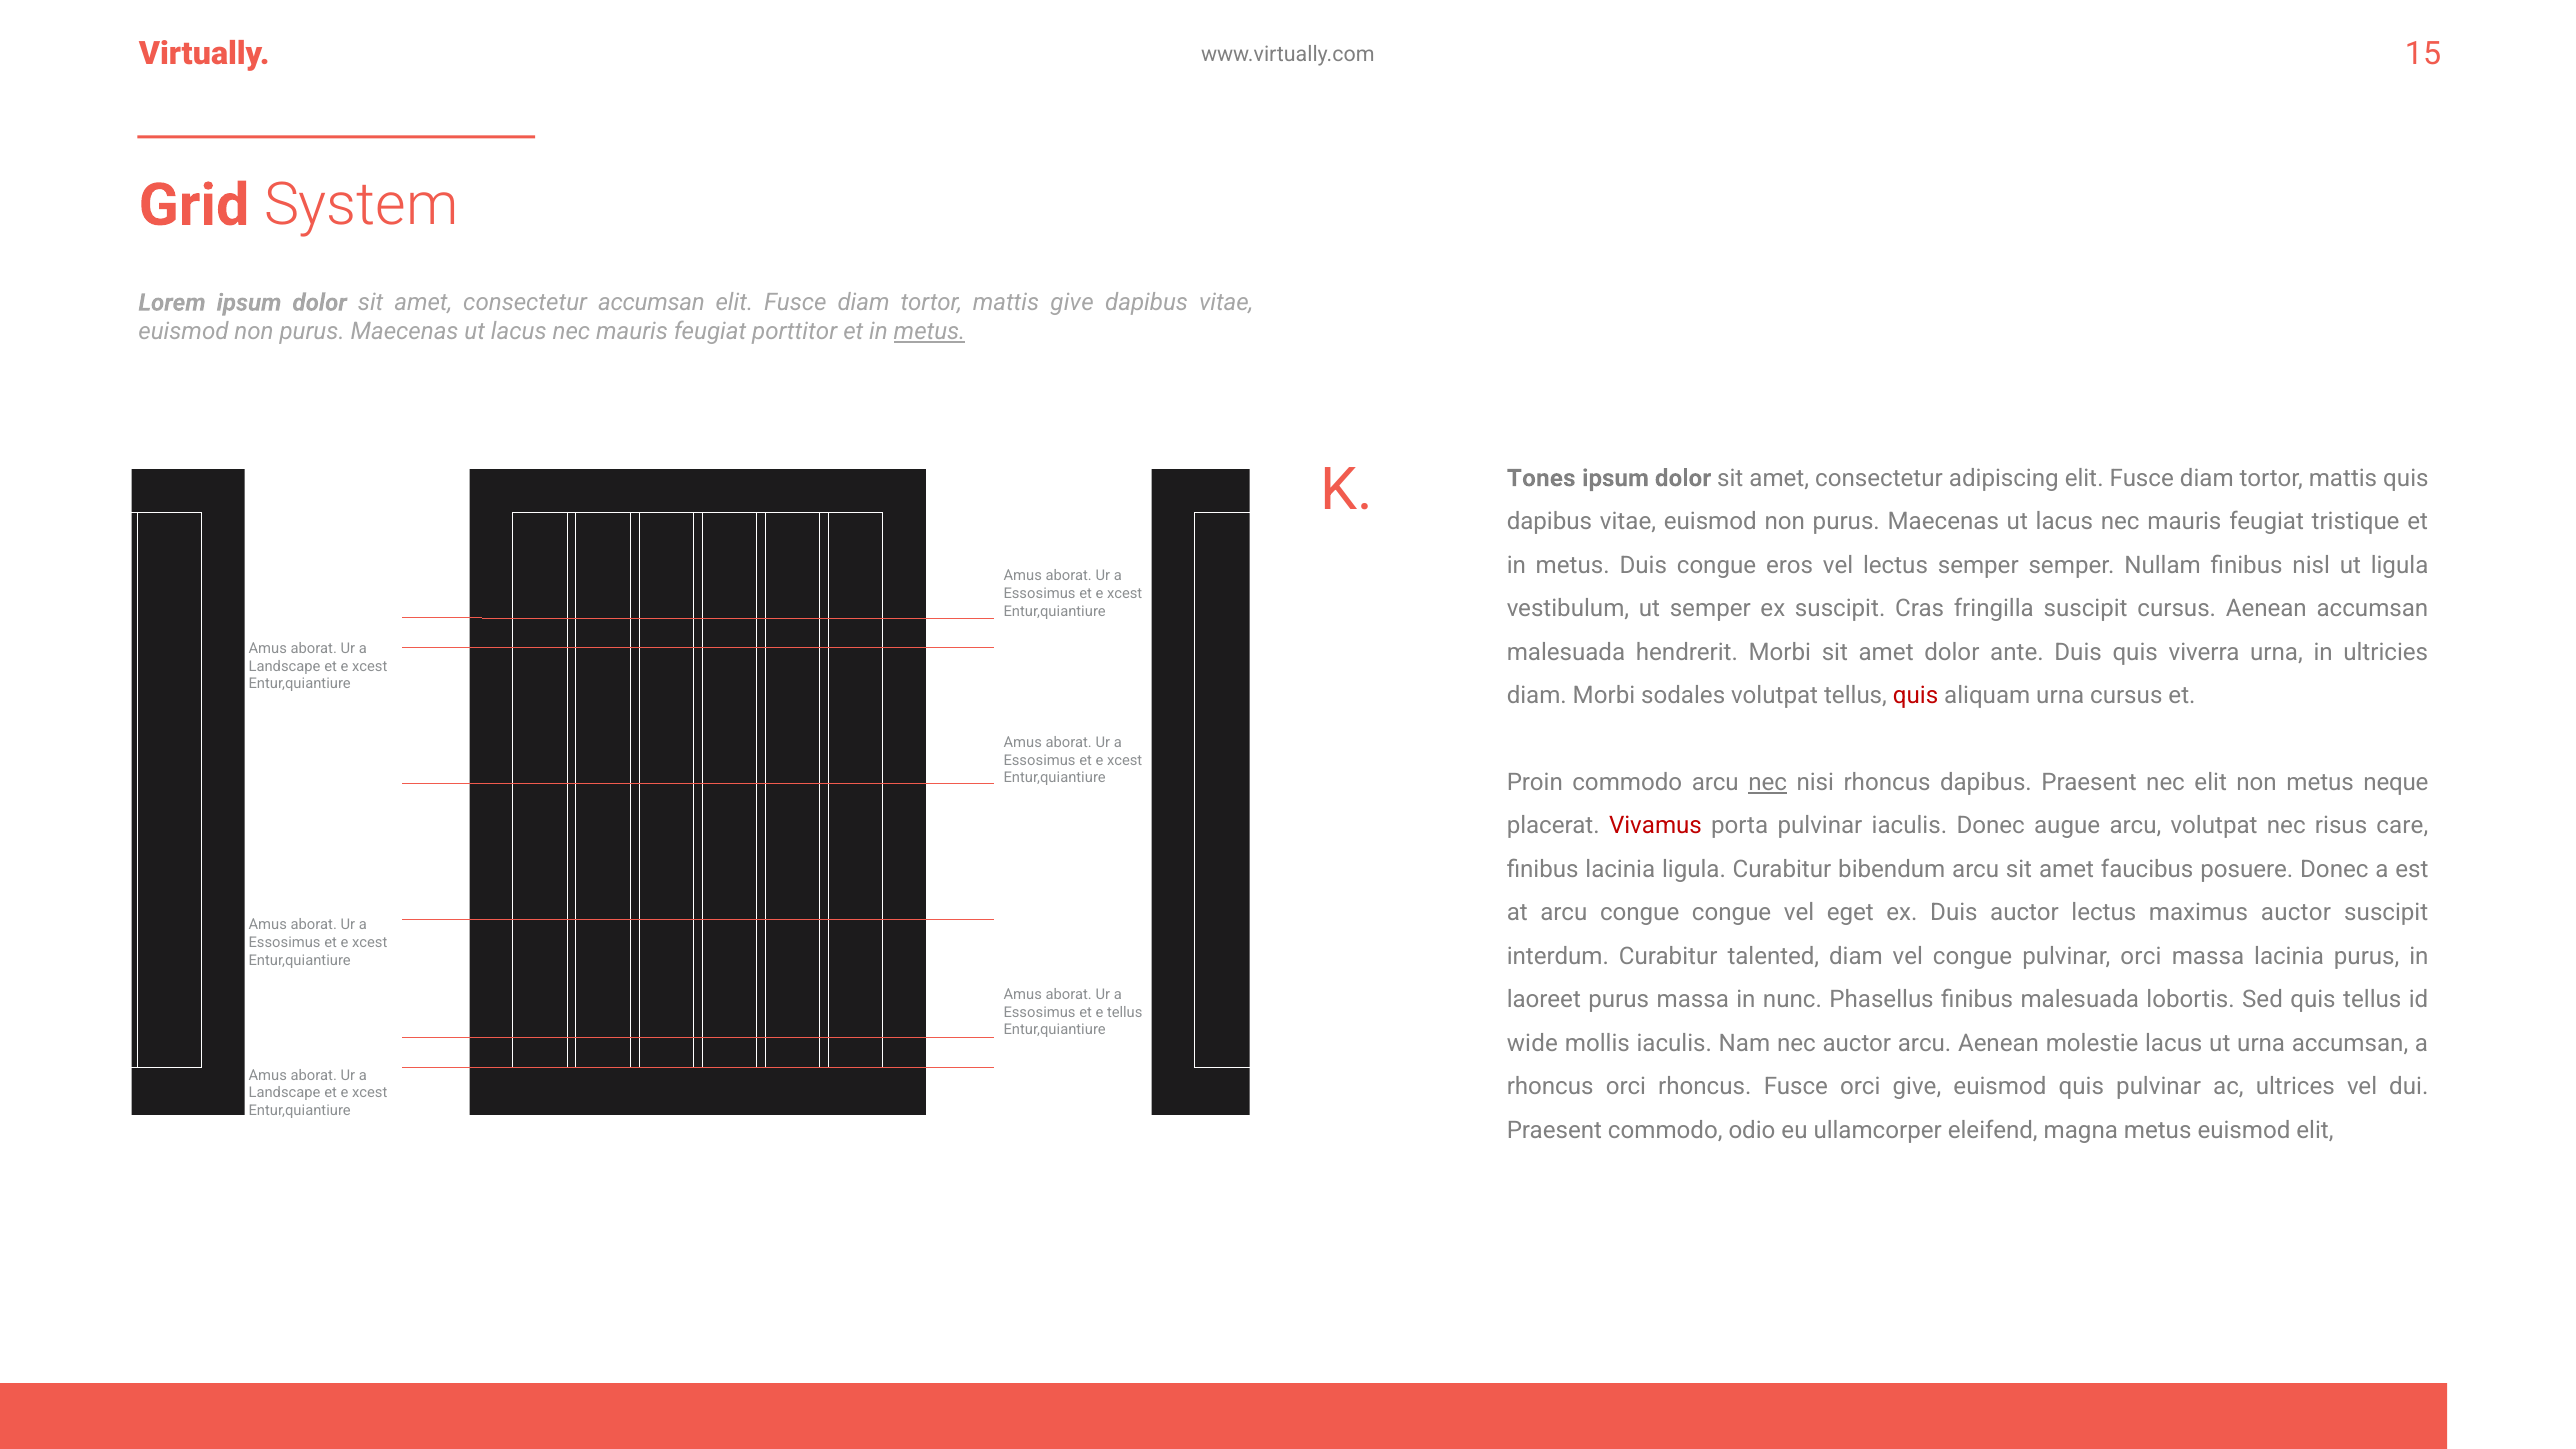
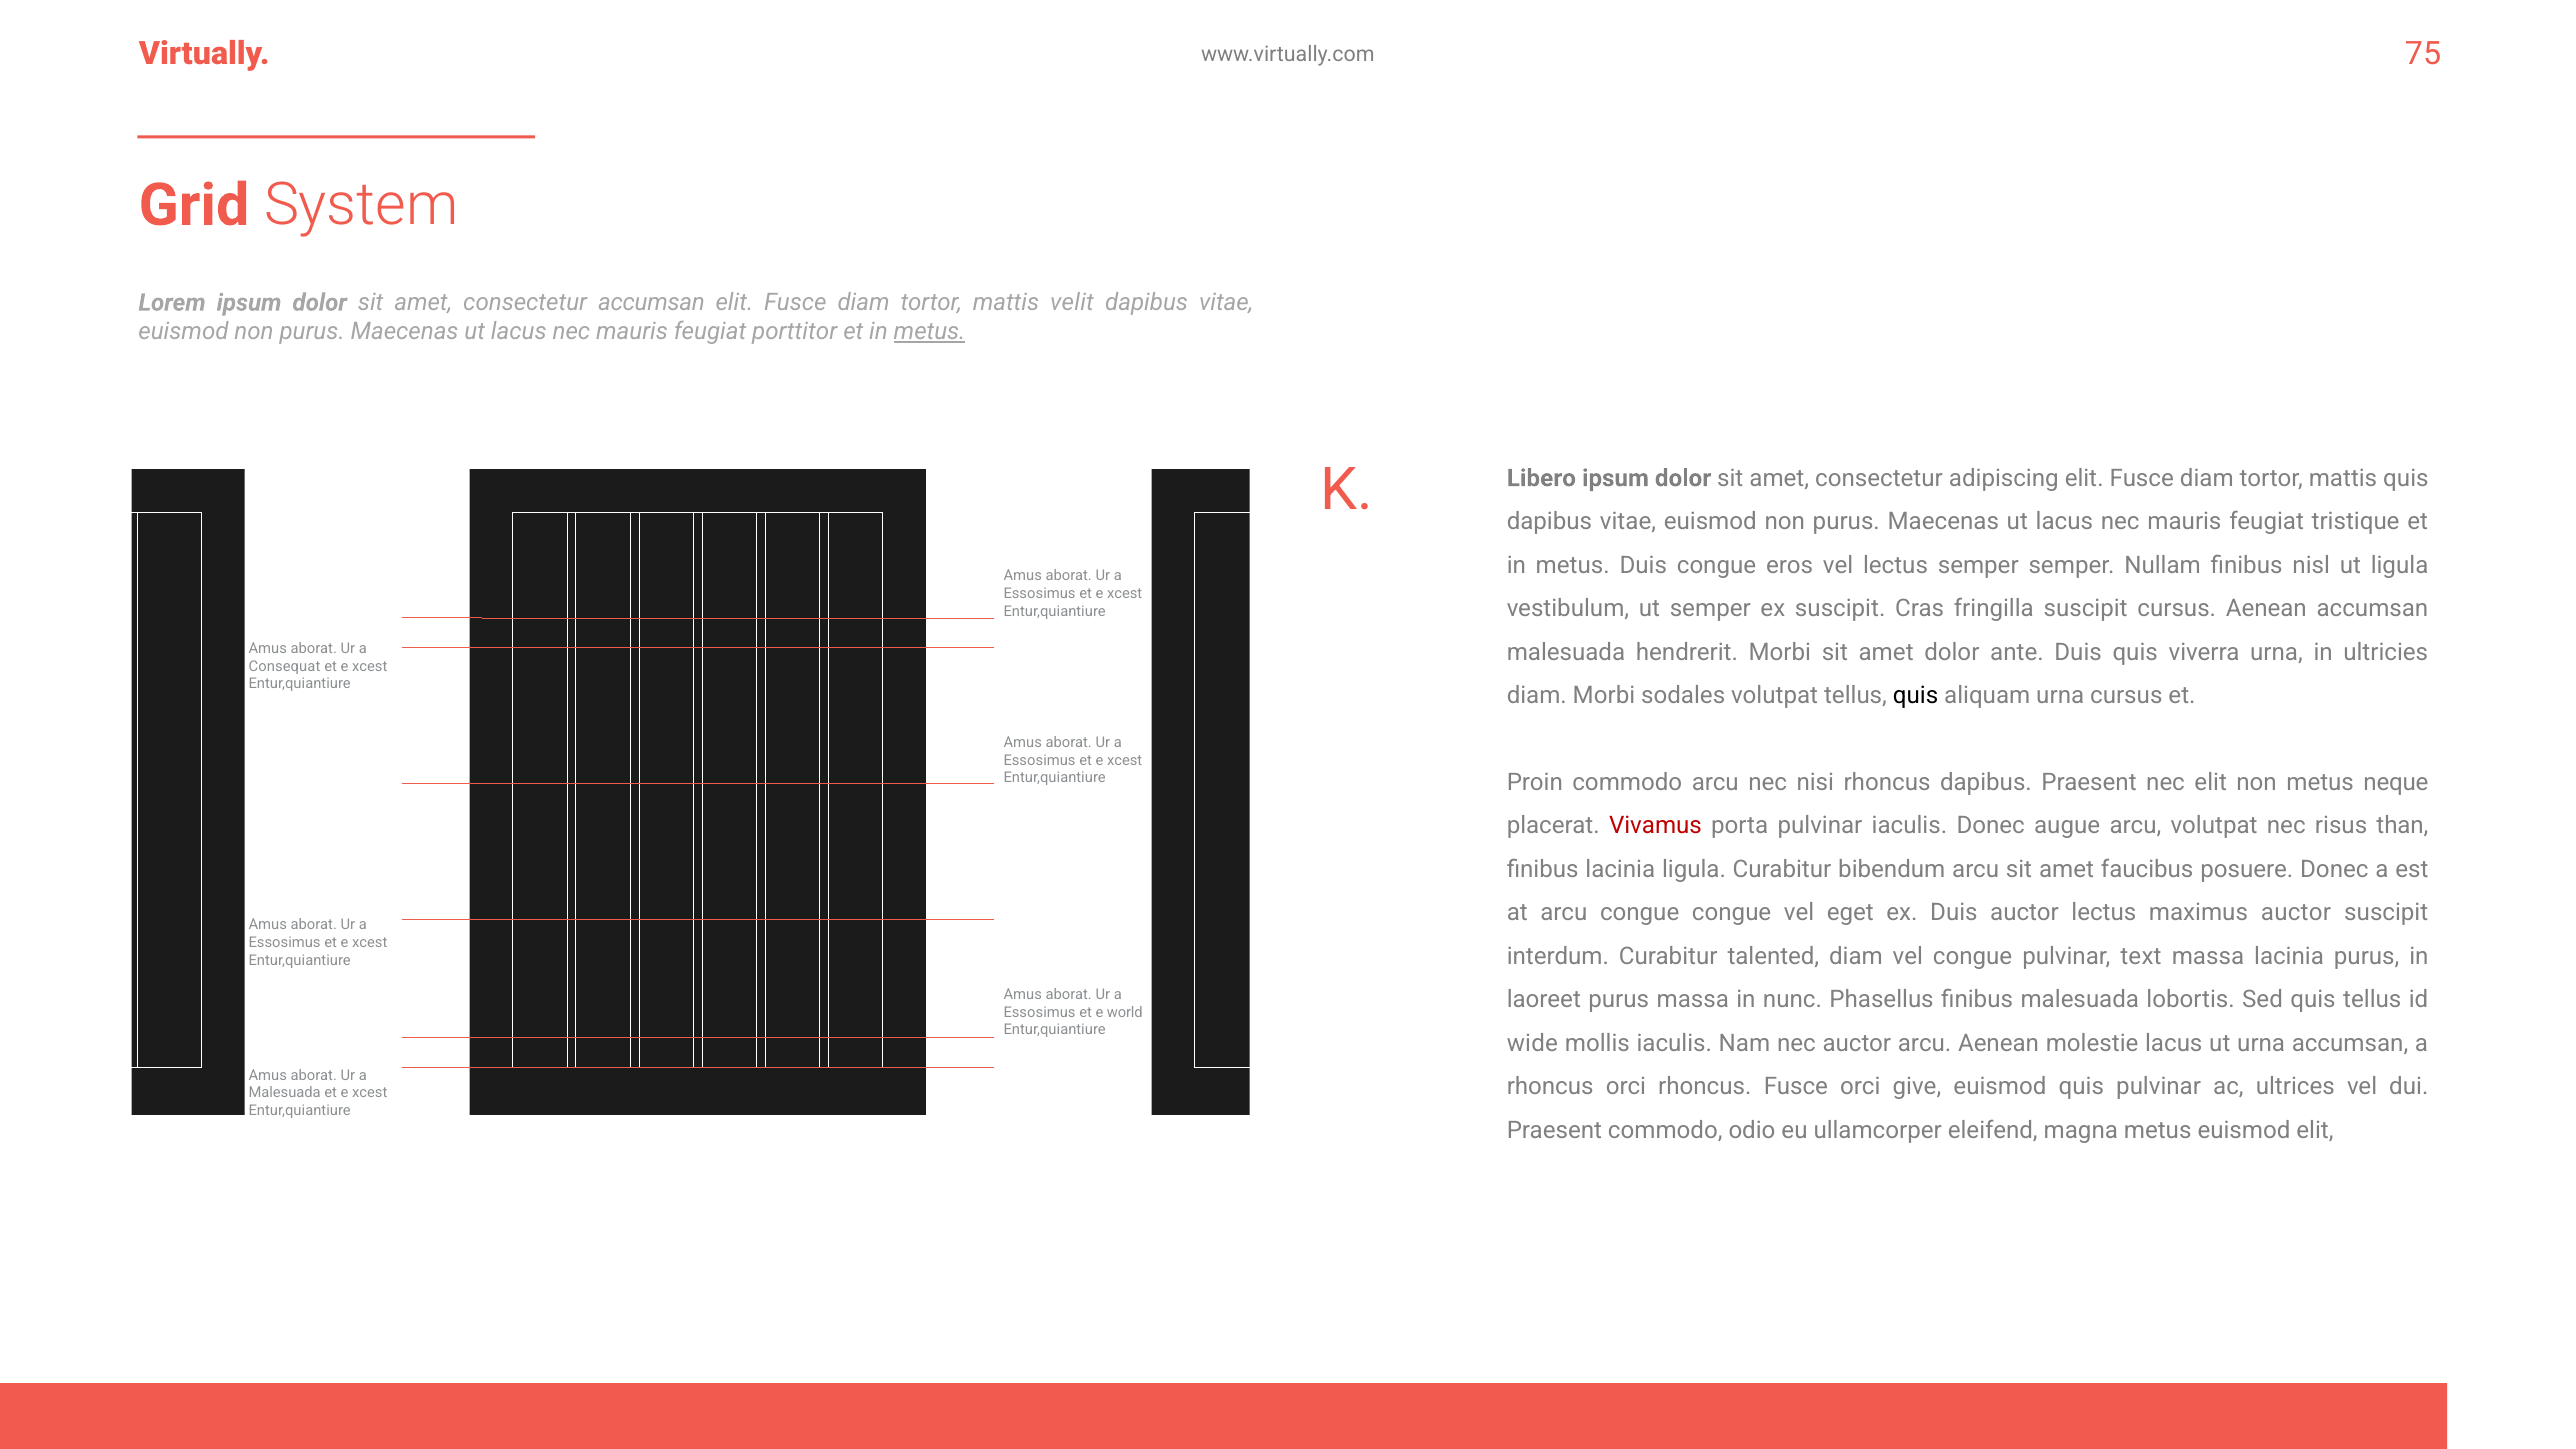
15: 15 -> 75
mattis give: give -> velit
Tones: Tones -> Libero
Landscape at (285, 666): Landscape -> Consequat
quis at (1916, 695) colour: red -> black
nec at (1768, 782) underline: present -> none
care: care -> than
pulvinar orci: orci -> text
e tellus: tellus -> world
Landscape at (285, 1093): Landscape -> Malesuada
